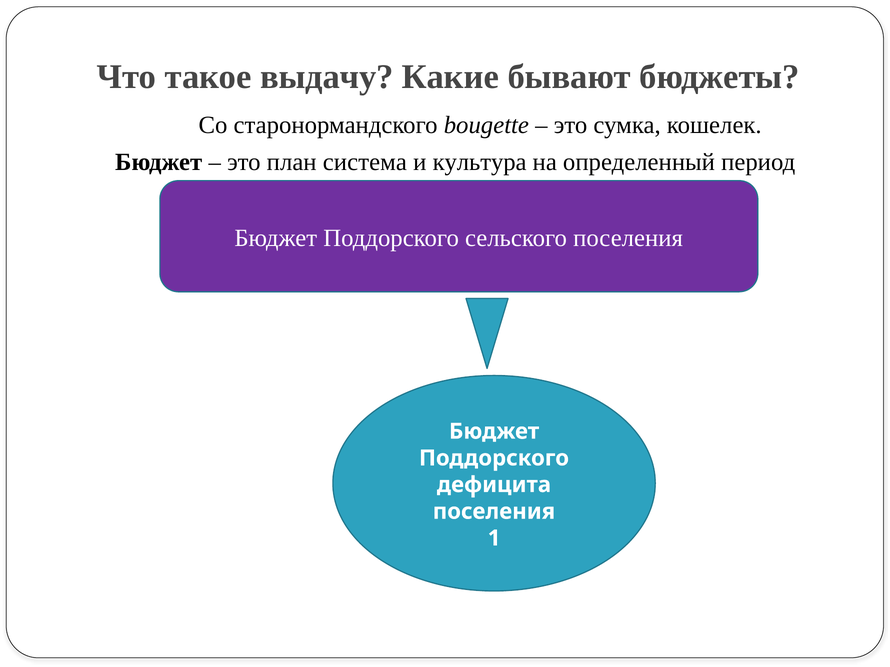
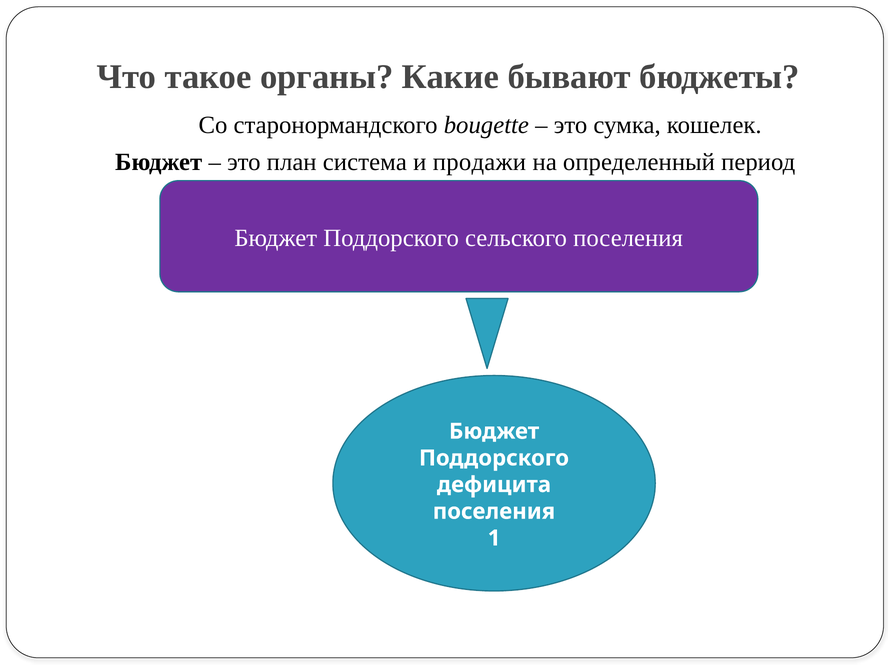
выдачу: выдачу -> органы
культура: культура -> продажи
